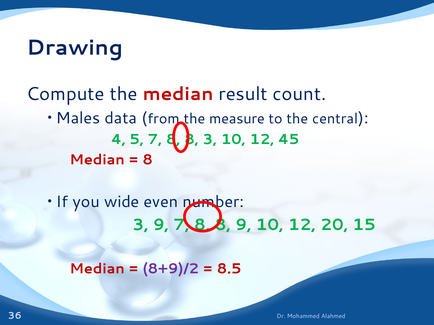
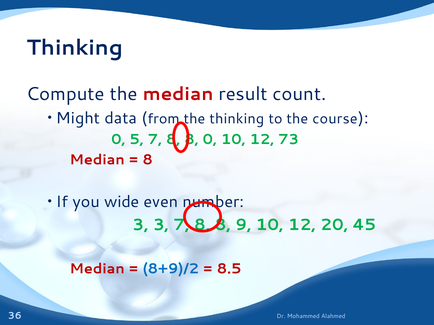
Drawing at (75, 48): Drawing -> Thinking
Males: Males -> Might
measure at (237, 119): measure -> thinking
central: central -> course
4 at (118, 140): 4 -> 0
3 at (210, 140): 3 -> 0
45: 45 -> 73
3 9: 9 -> 3
15: 15 -> 45
8+9)/2 colour: purple -> blue
